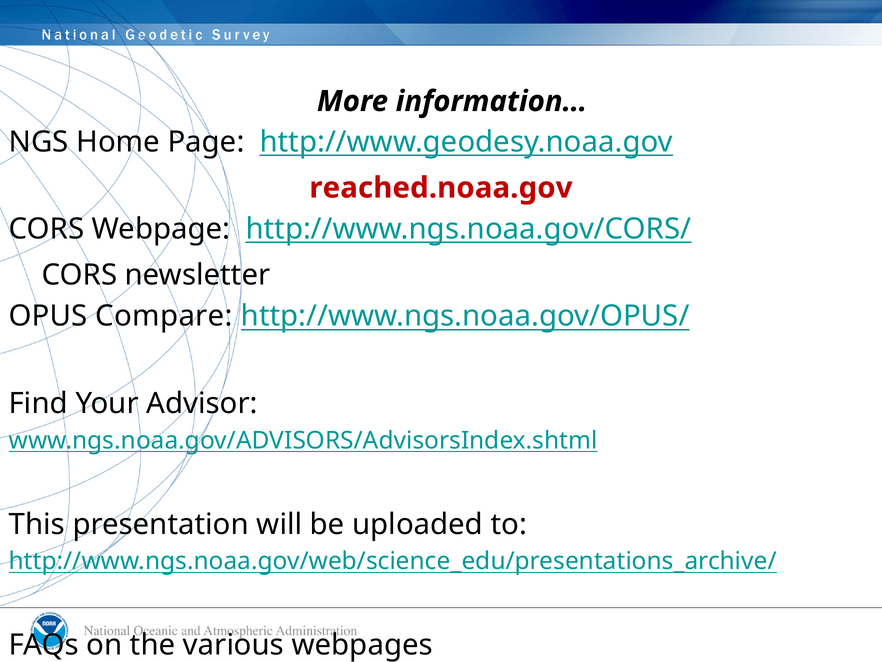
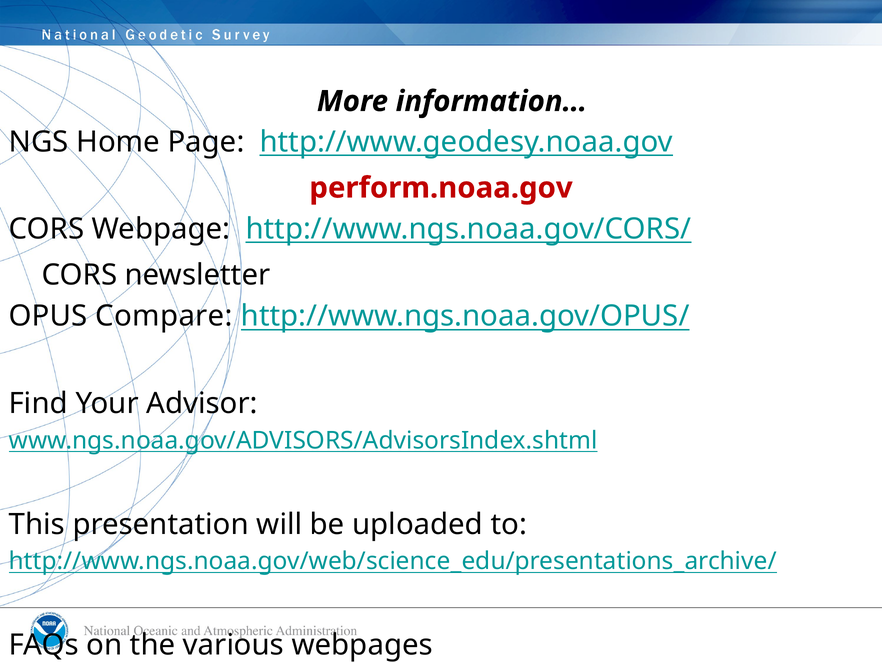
reached.noaa.gov: reached.noaa.gov -> perform.noaa.gov
